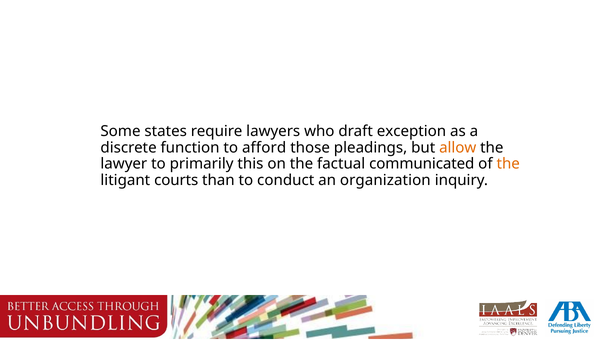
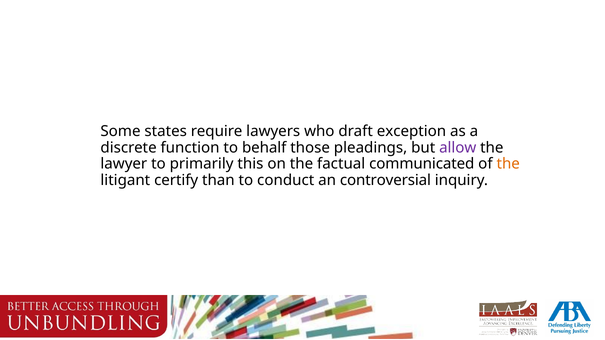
afford: afford -> behalf
allow colour: orange -> purple
courts: courts -> certify
organization: organization -> controversial
